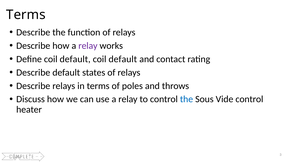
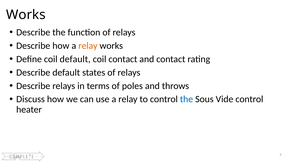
Terms at (26, 15): Terms -> Works
relay at (88, 46) colour: purple -> orange
default at (123, 59): default -> contact
